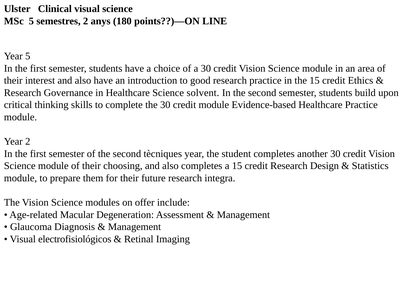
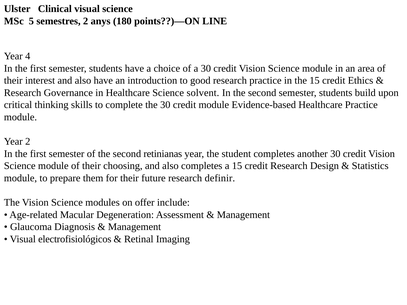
Year 5: 5 -> 4
tècniques: tècniques -> retinianas
integra: integra -> definir
